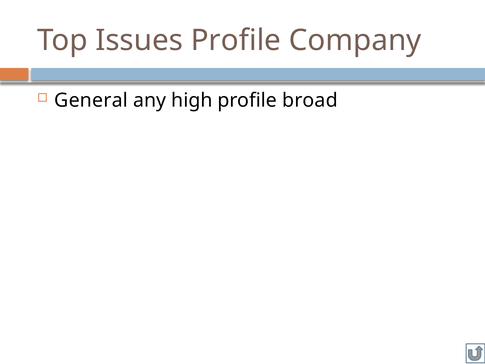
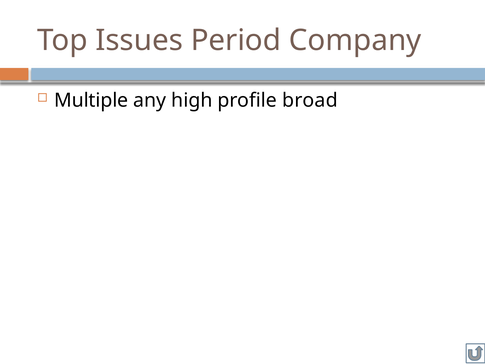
Issues Profile: Profile -> Period
General: General -> Multiple
